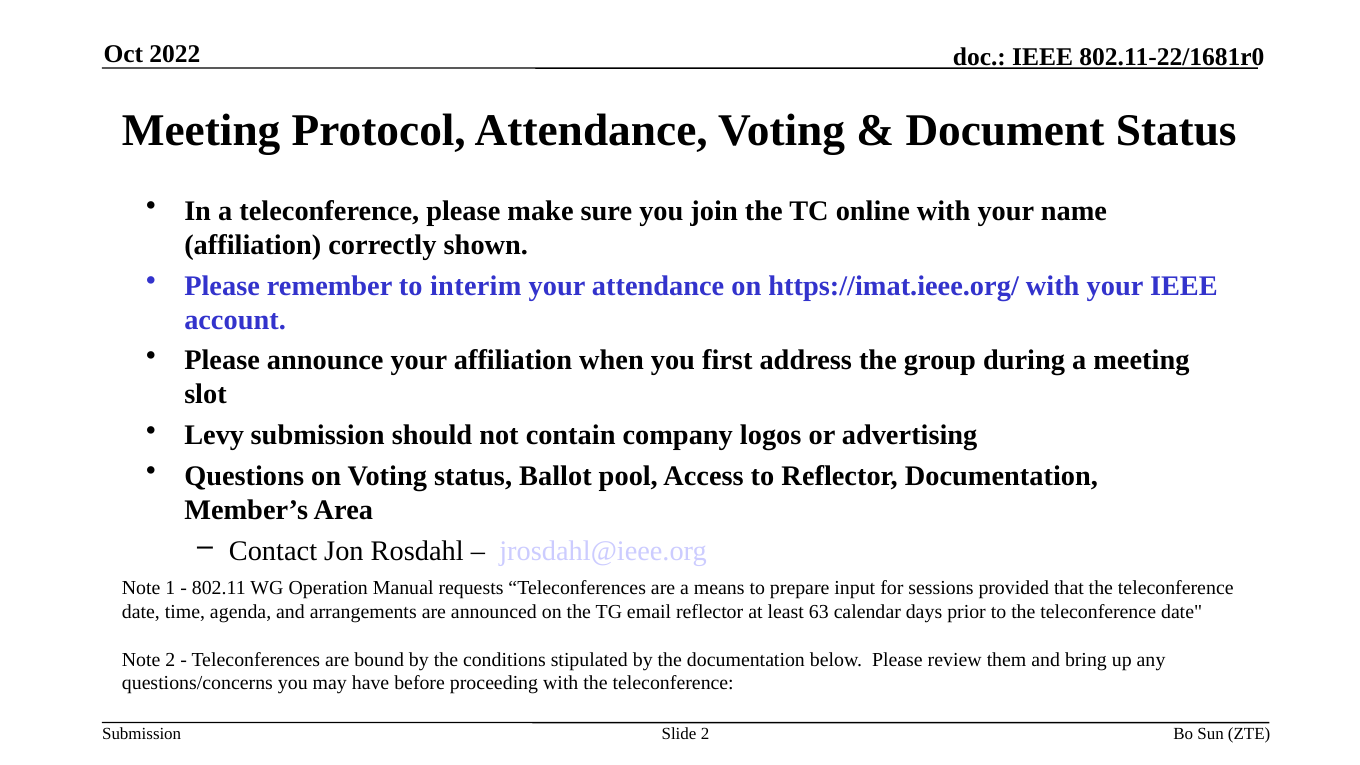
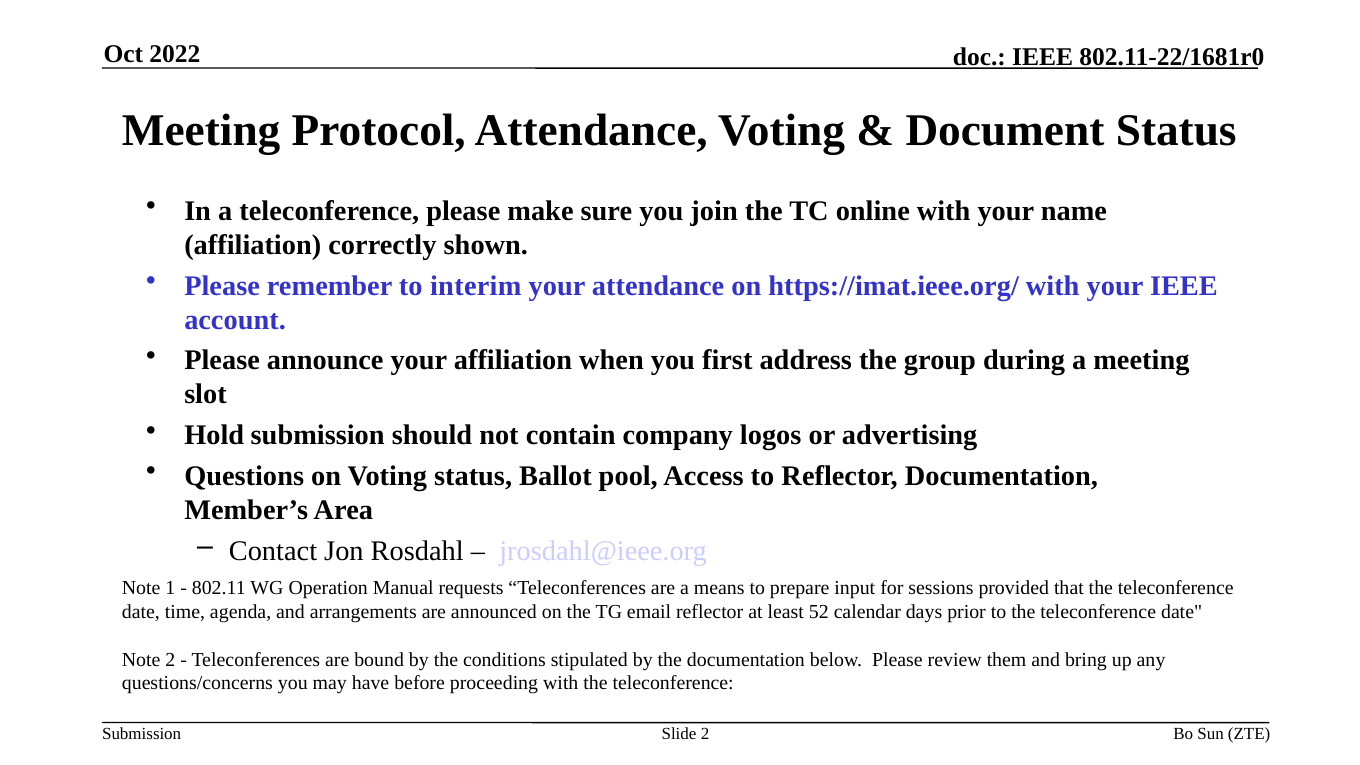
Levy: Levy -> Hold
63: 63 -> 52
